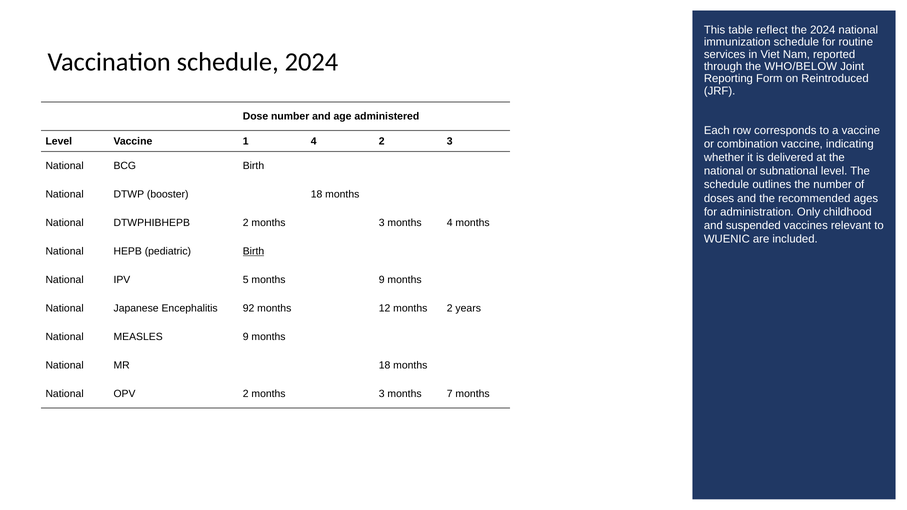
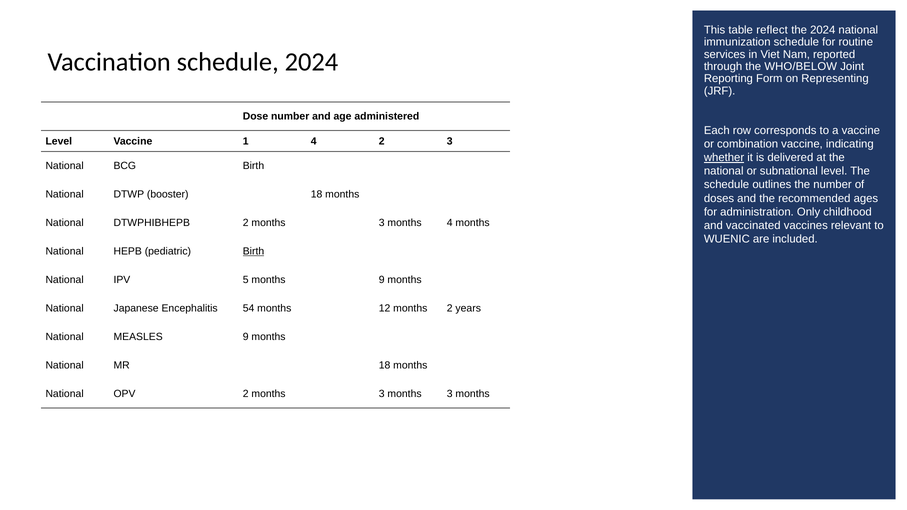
Reintroduced: Reintroduced -> Representing
whether underline: none -> present
suspended: suspended -> vaccinated
92: 92 -> 54
3 months 7: 7 -> 3
